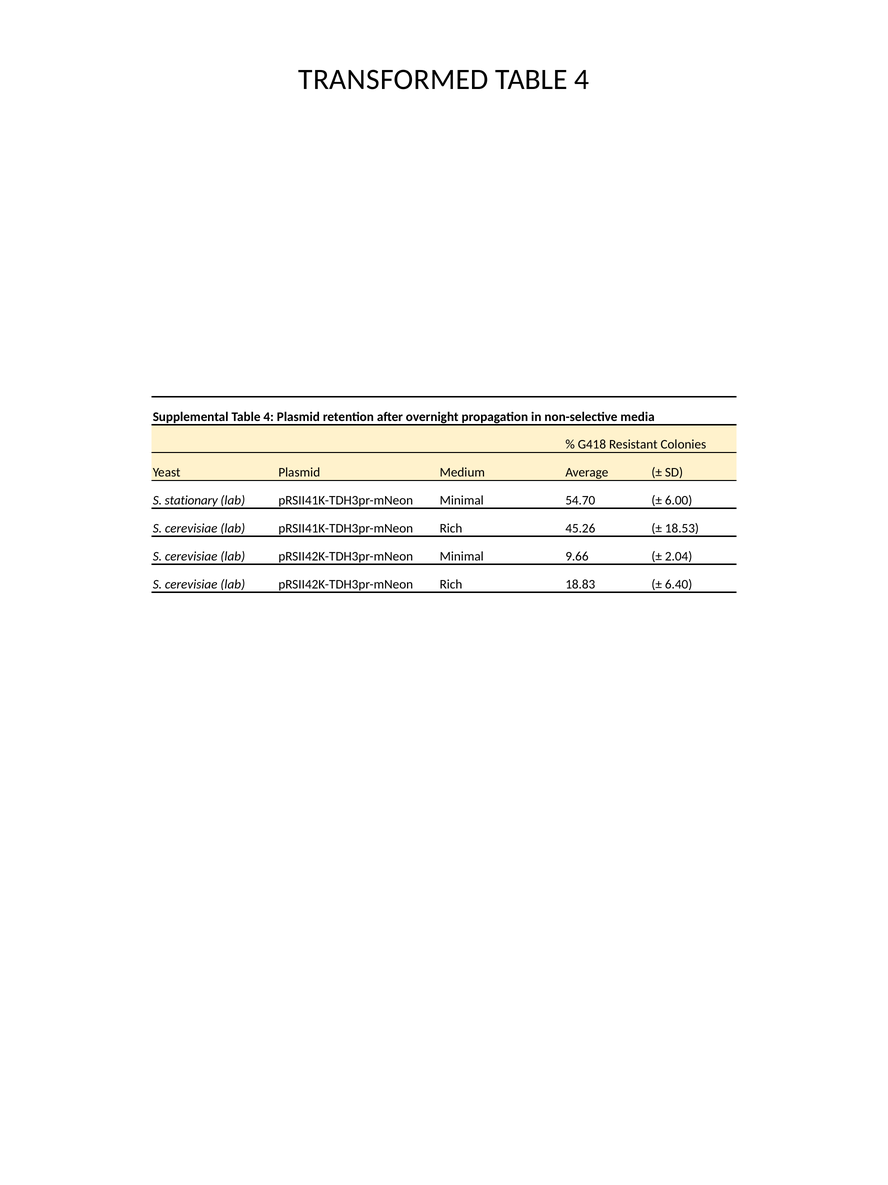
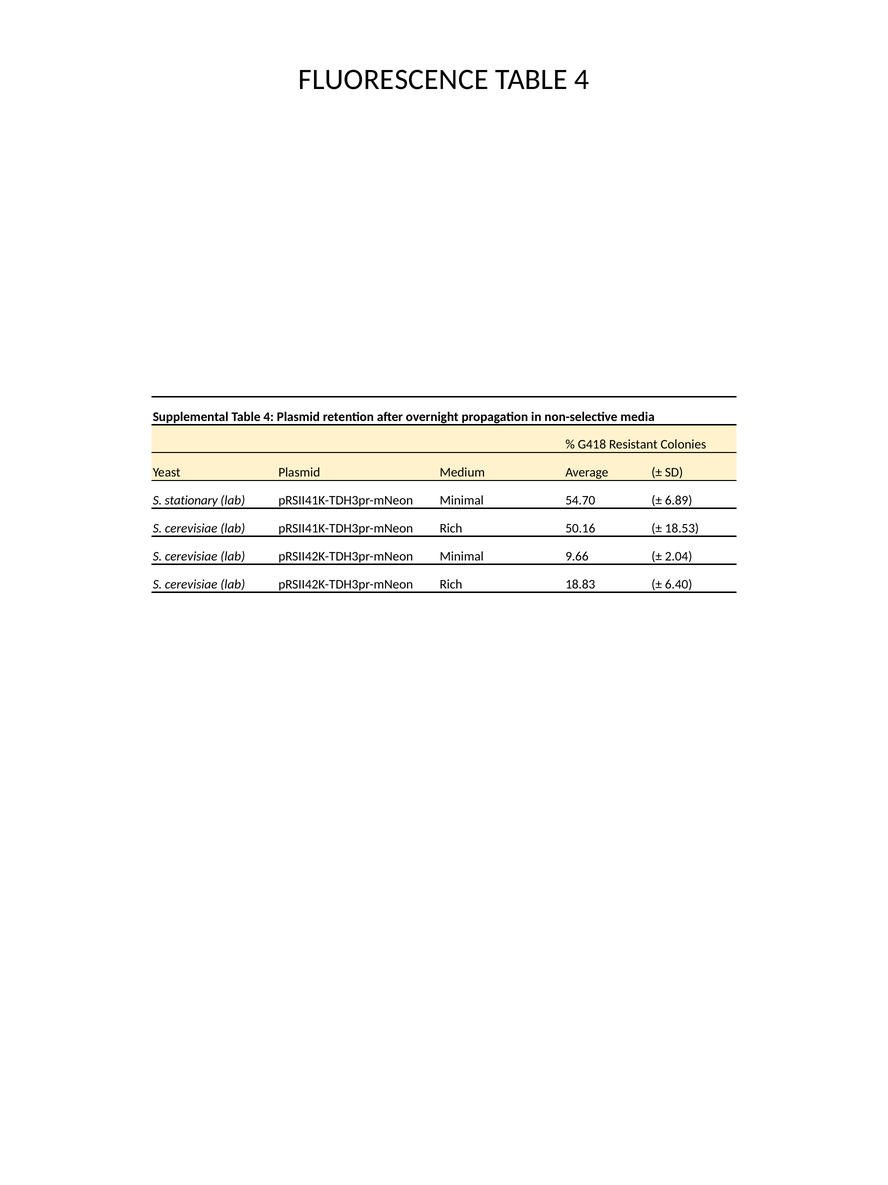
TRANSFORMED: TRANSFORMED -> FLUORESCENCE
6.00: 6.00 -> 6.89
45.26: 45.26 -> 50.16
